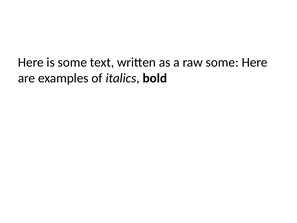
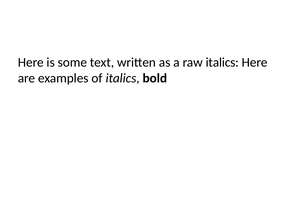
raw some: some -> italics
